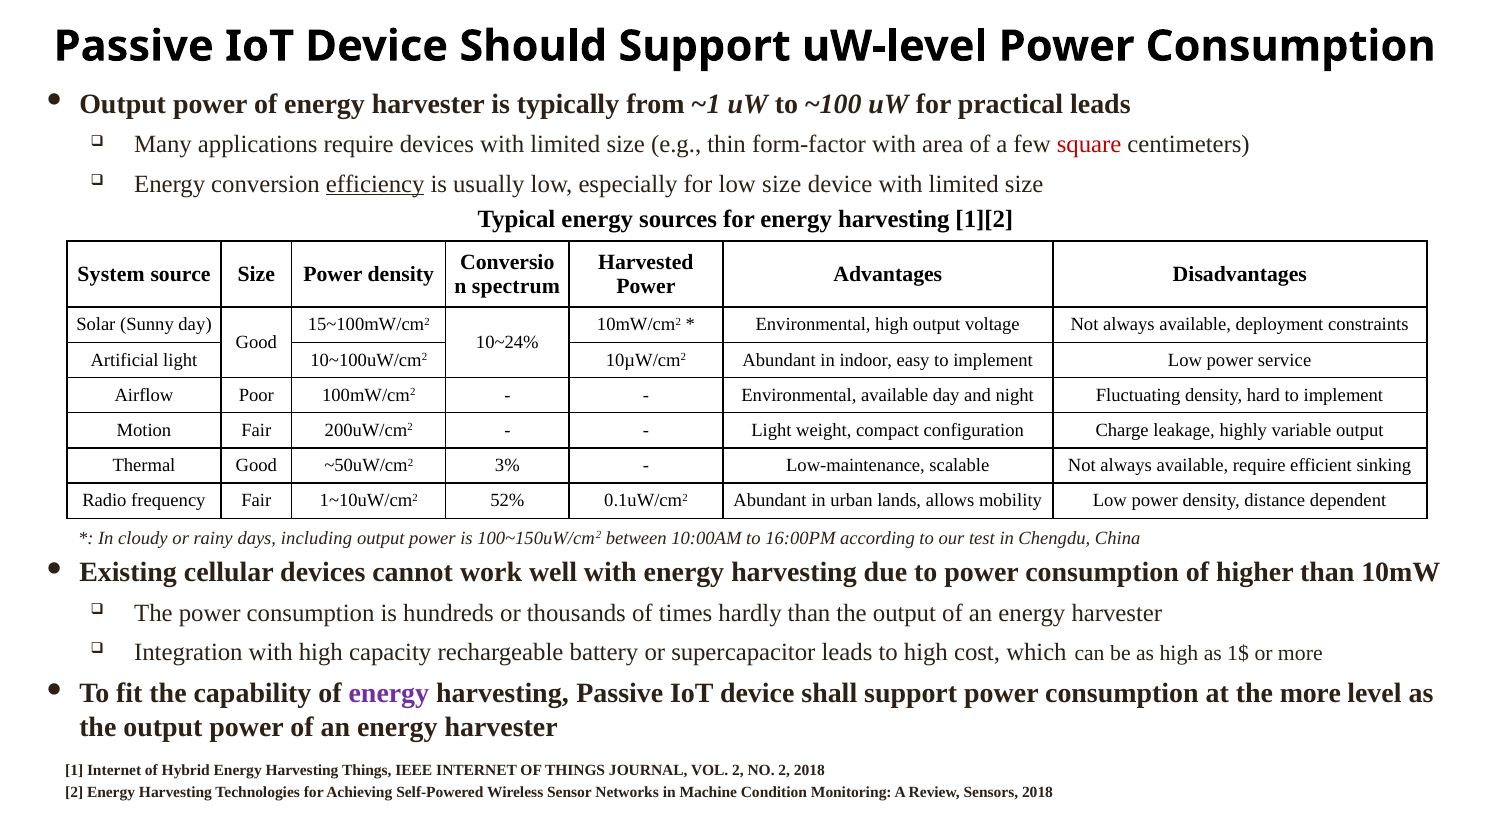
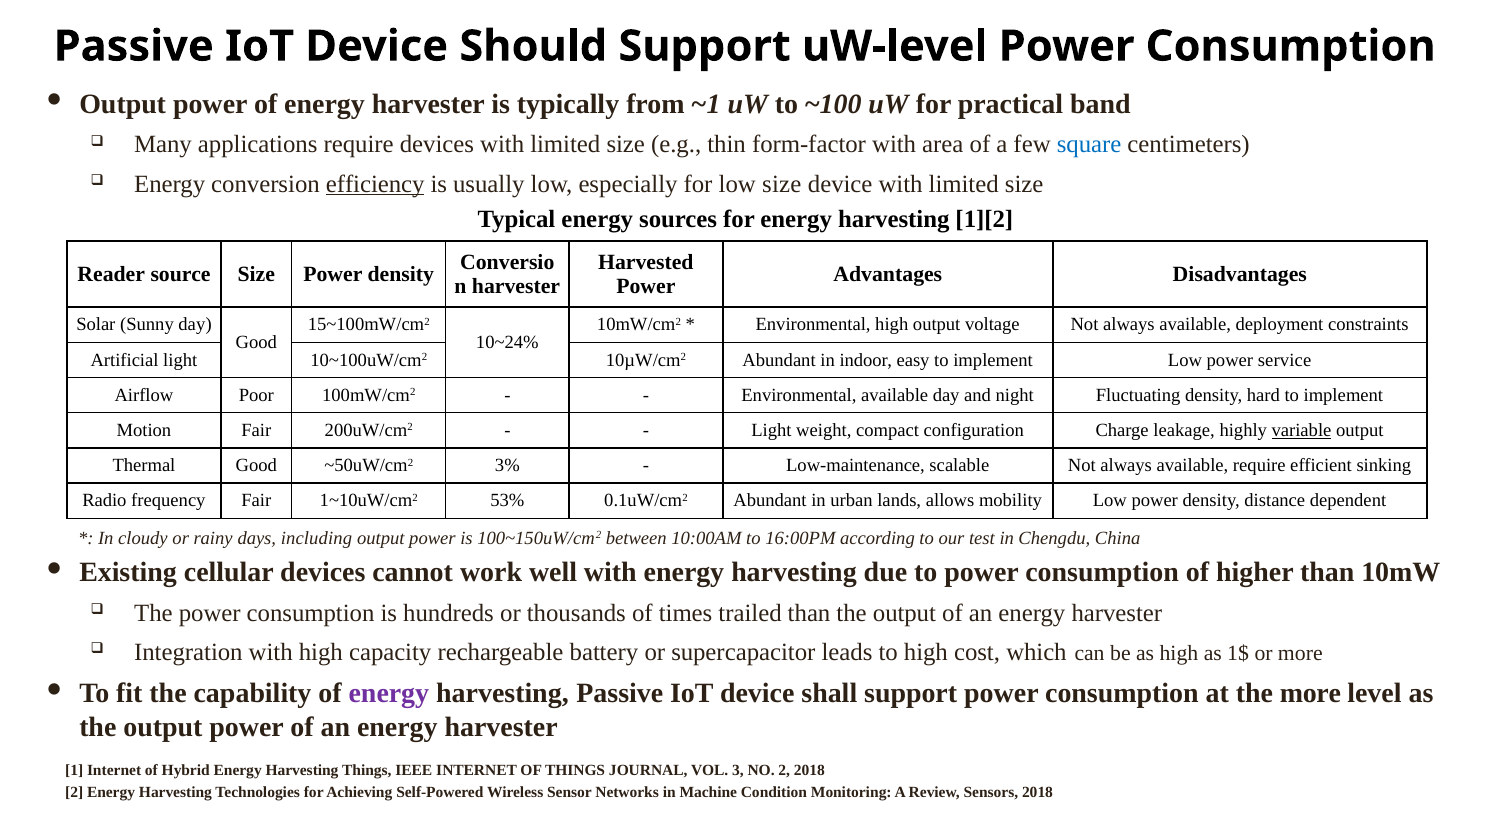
practical leads: leads -> band
square colour: red -> blue
System: System -> Reader
spectrum at (516, 286): spectrum -> harvester
variable underline: none -> present
52%: 52% -> 53%
hardly: hardly -> trailed
VOL 2: 2 -> 3
